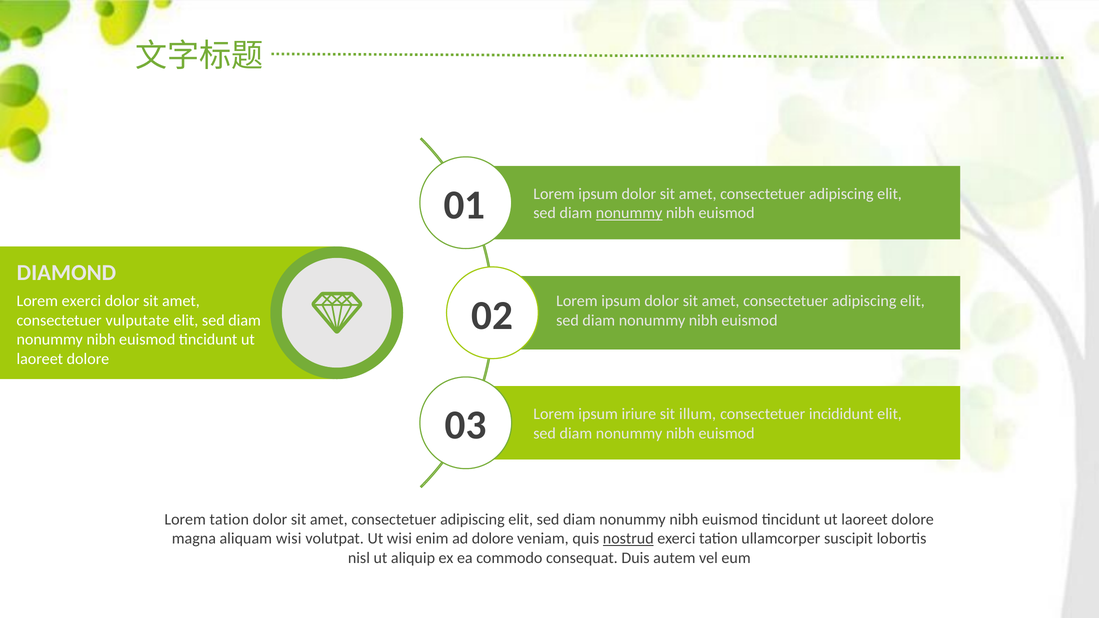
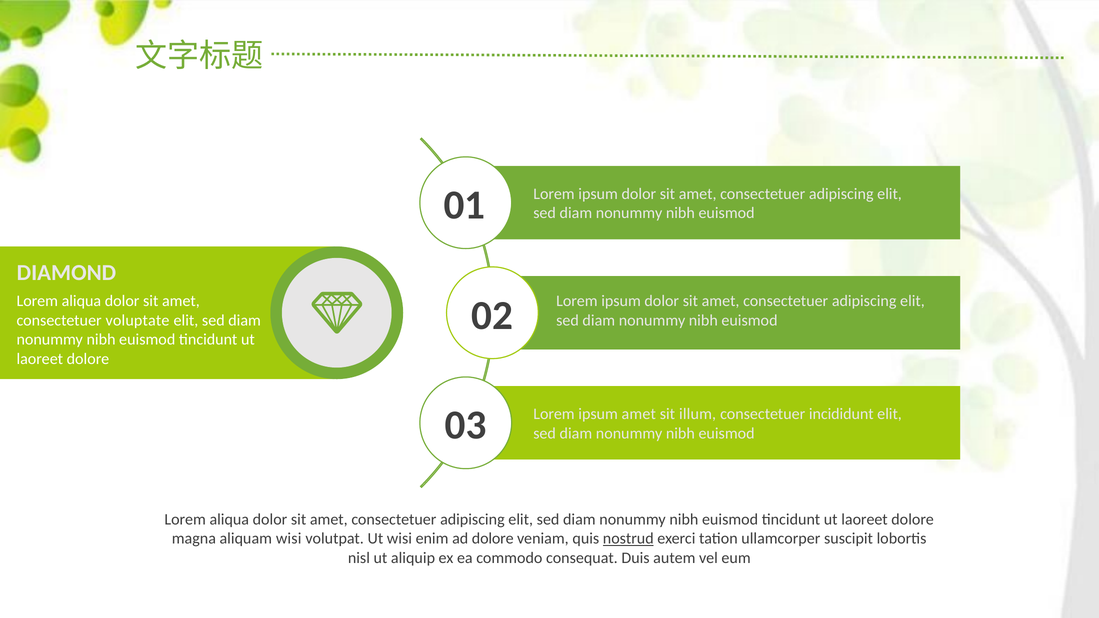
nonummy at (629, 213) underline: present -> none
exerci at (81, 301): exerci -> aliqua
vulputate: vulputate -> voluptate
ipsum iriure: iriure -> amet
tation at (229, 519): tation -> aliqua
